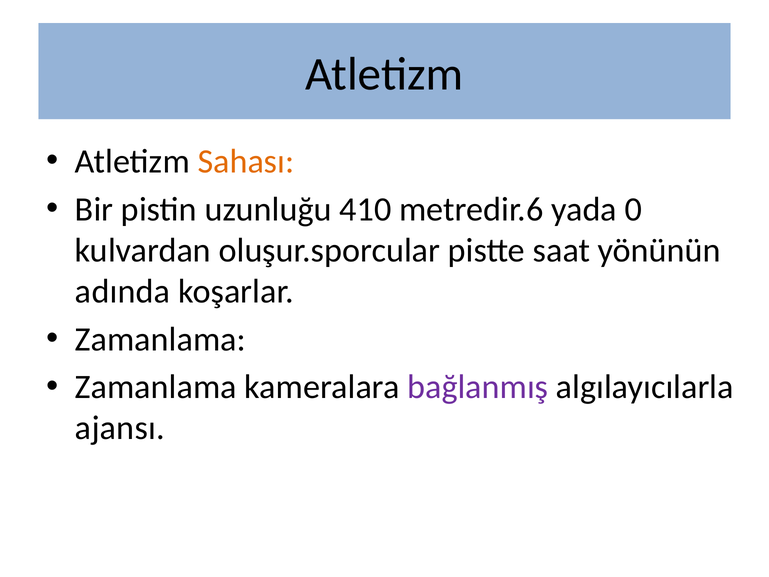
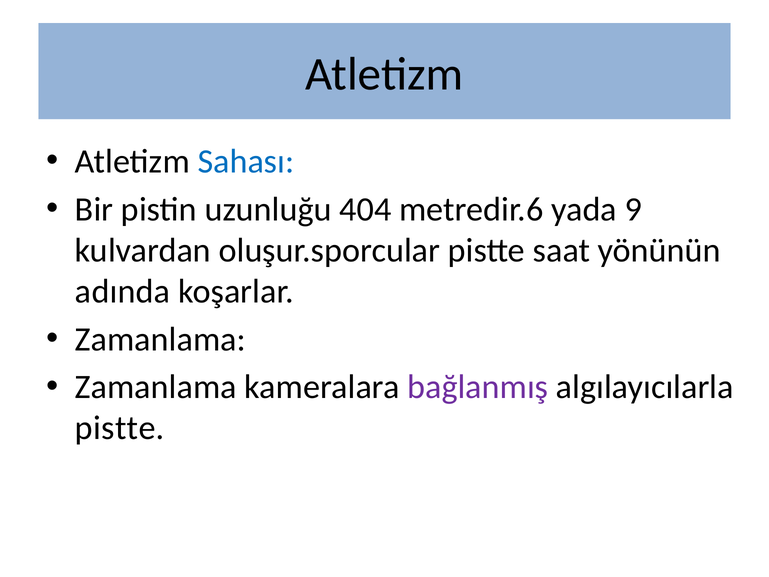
Sahası colour: orange -> blue
410: 410 -> 404
0: 0 -> 9
ajansı at (120, 428): ajansı -> pistte
